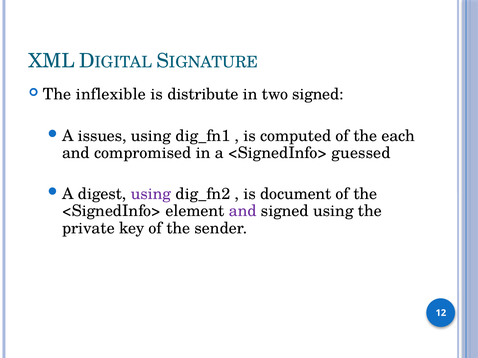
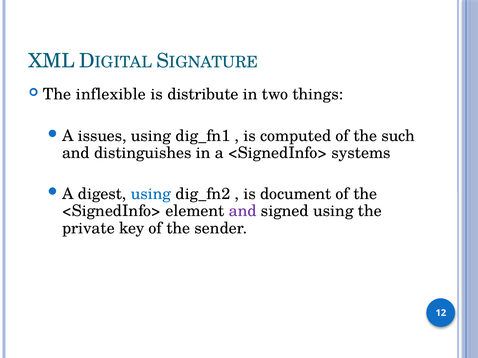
two signed: signed -> things
each: each -> such
compromised: compromised -> distinguishes
guessed: guessed -> systems
using at (151, 194) colour: purple -> blue
